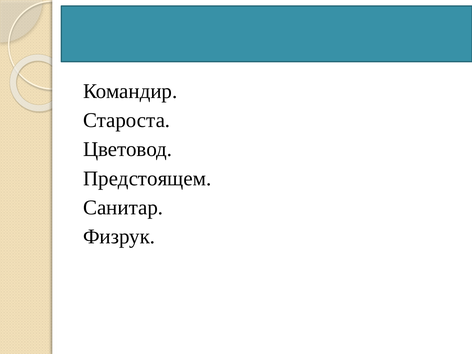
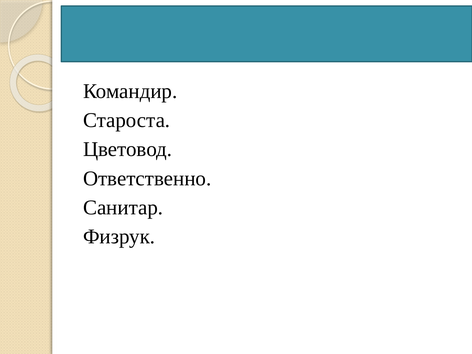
Предстоящем: Предстоящем -> Ответственно
